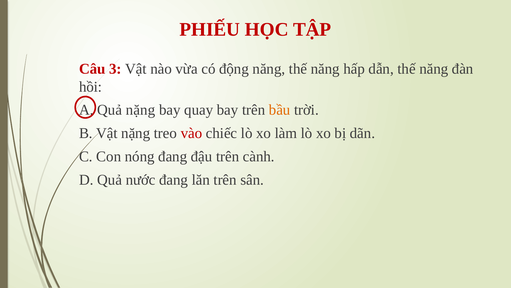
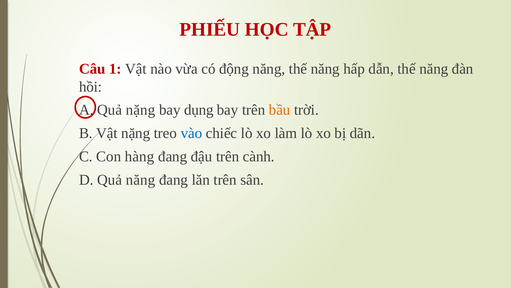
3: 3 -> 1
quay: quay -> dụng
vào colour: red -> blue
nóng: nóng -> hàng
Quả nước: nước -> năng
